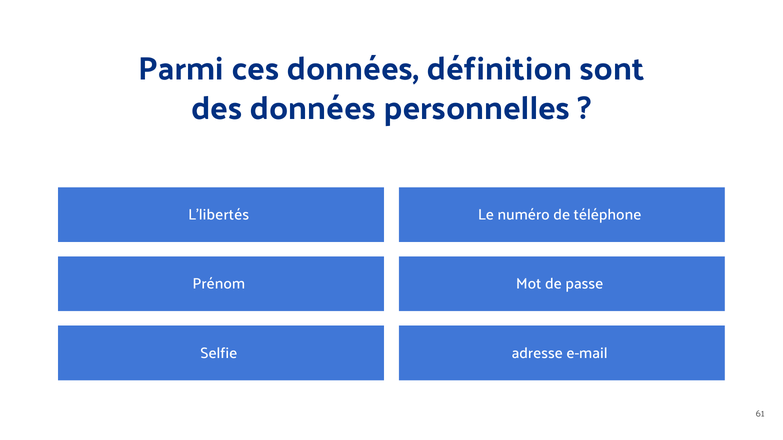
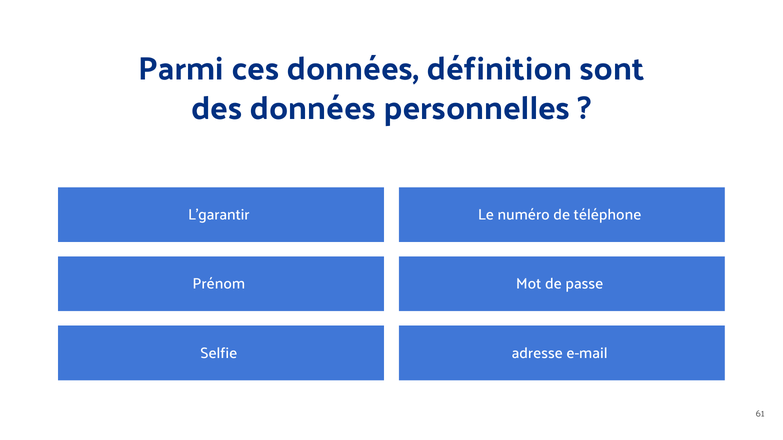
L’libertés: L’libertés -> L’garantir
